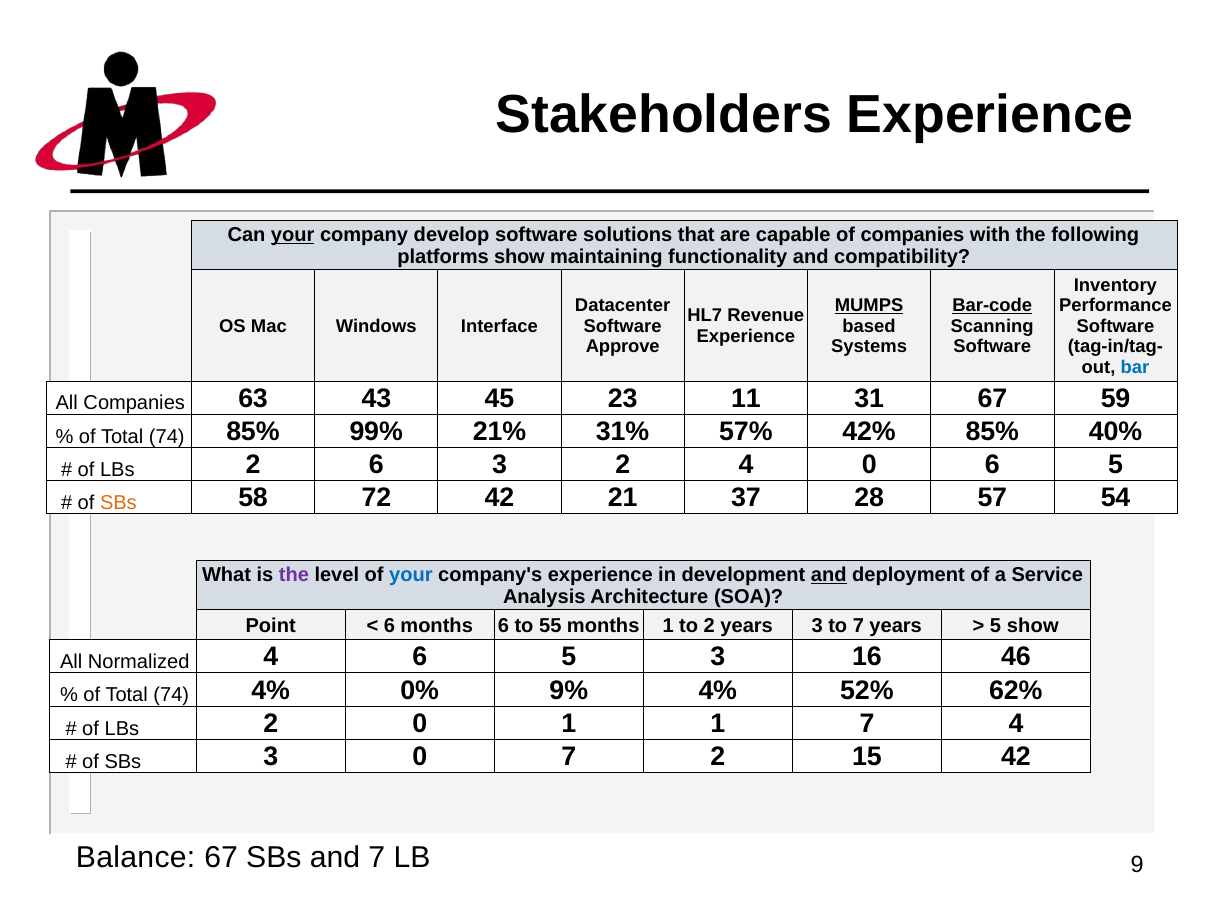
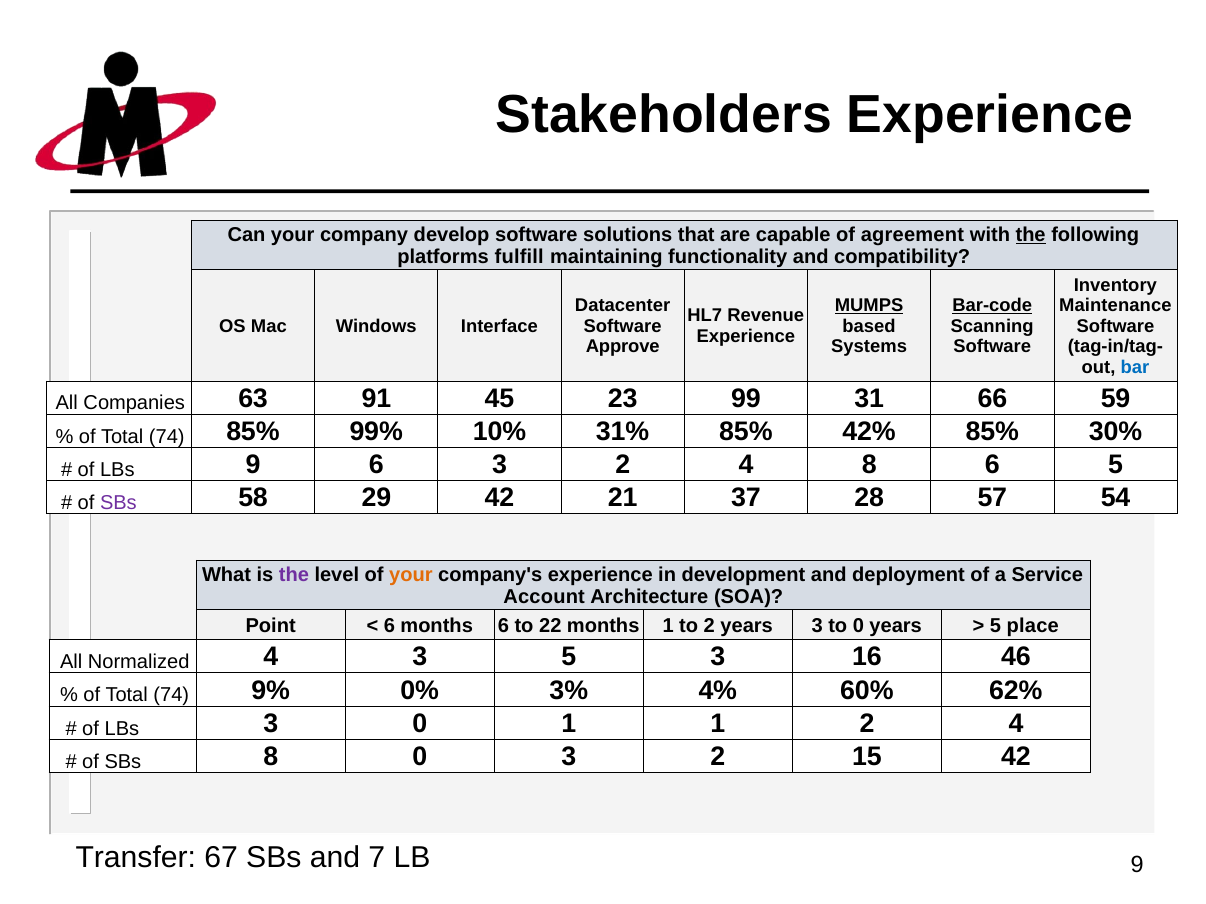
your at (293, 235) underline: present -> none
of companies: companies -> agreement
the at (1031, 235) underline: none -> present
platforms show: show -> fulfill
Performance: Performance -> Maintenance
43: 43 -> 91
11: 11 -> 99
31 67: 67 -> 66
21%: 21% -> 10%
31% 57%: 57% -> 85%
40%: 40% -> 30%
2 at (253, 465): 2 -> 9
4 0: 0 -> 8
SBs at (118, 503) colour: orange -> purple
72: 72 -> 29
your at (411, 575) colour: blue -> orange
and at (829, 575) underline: present -> none
Analysis: Analysis -> Account
55: 55 -> 22
to 7: 7 -> 0
5 show: show -> place
4 6: 6 -> 3
74 4%: 4% -> 9%
9%: 9% -> 3%
52%: 52% -> 60%
2 at (271, 724): 2 -> 3
1 7: 7 -> 2
SBs 3: 3 -> 8
0 7: 7 -> 3
Balance: Balance -> Transfer
